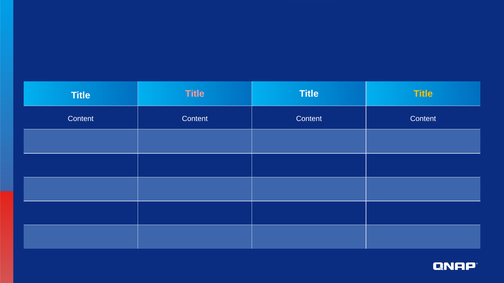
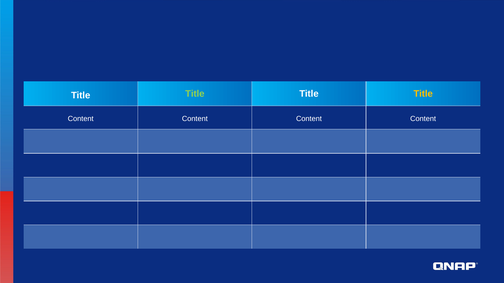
Title at (195, 94) colour: pink -> light green
